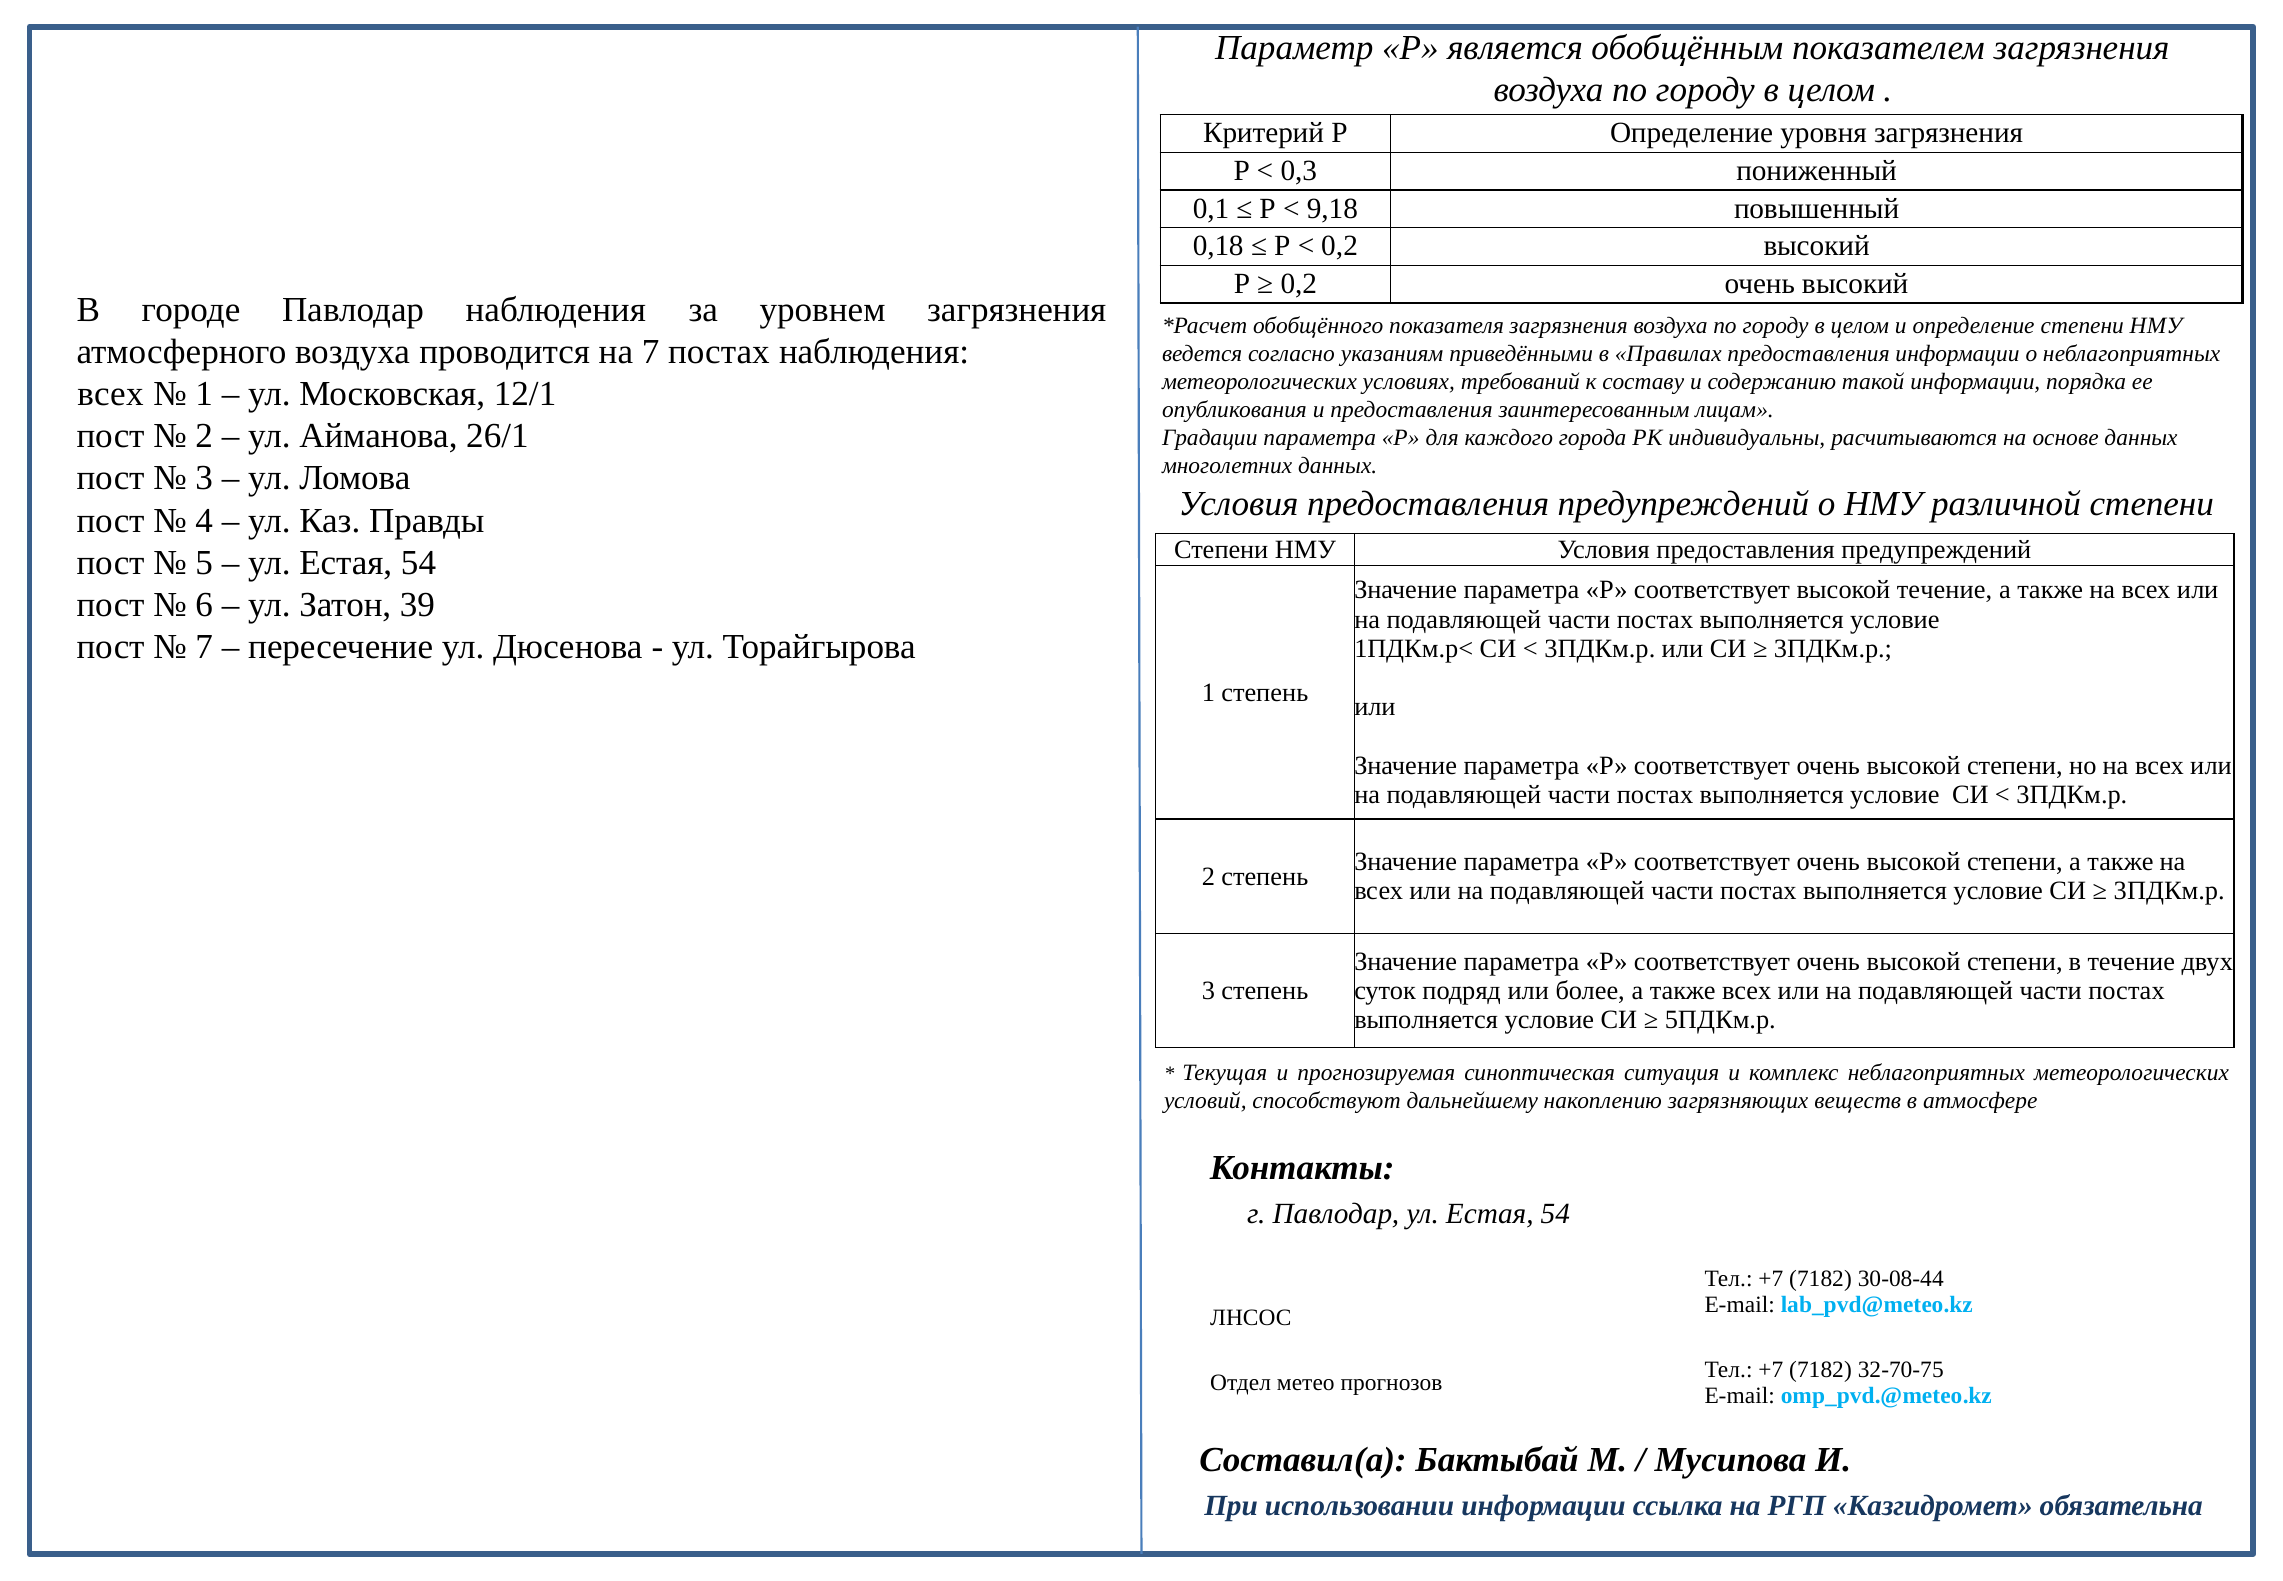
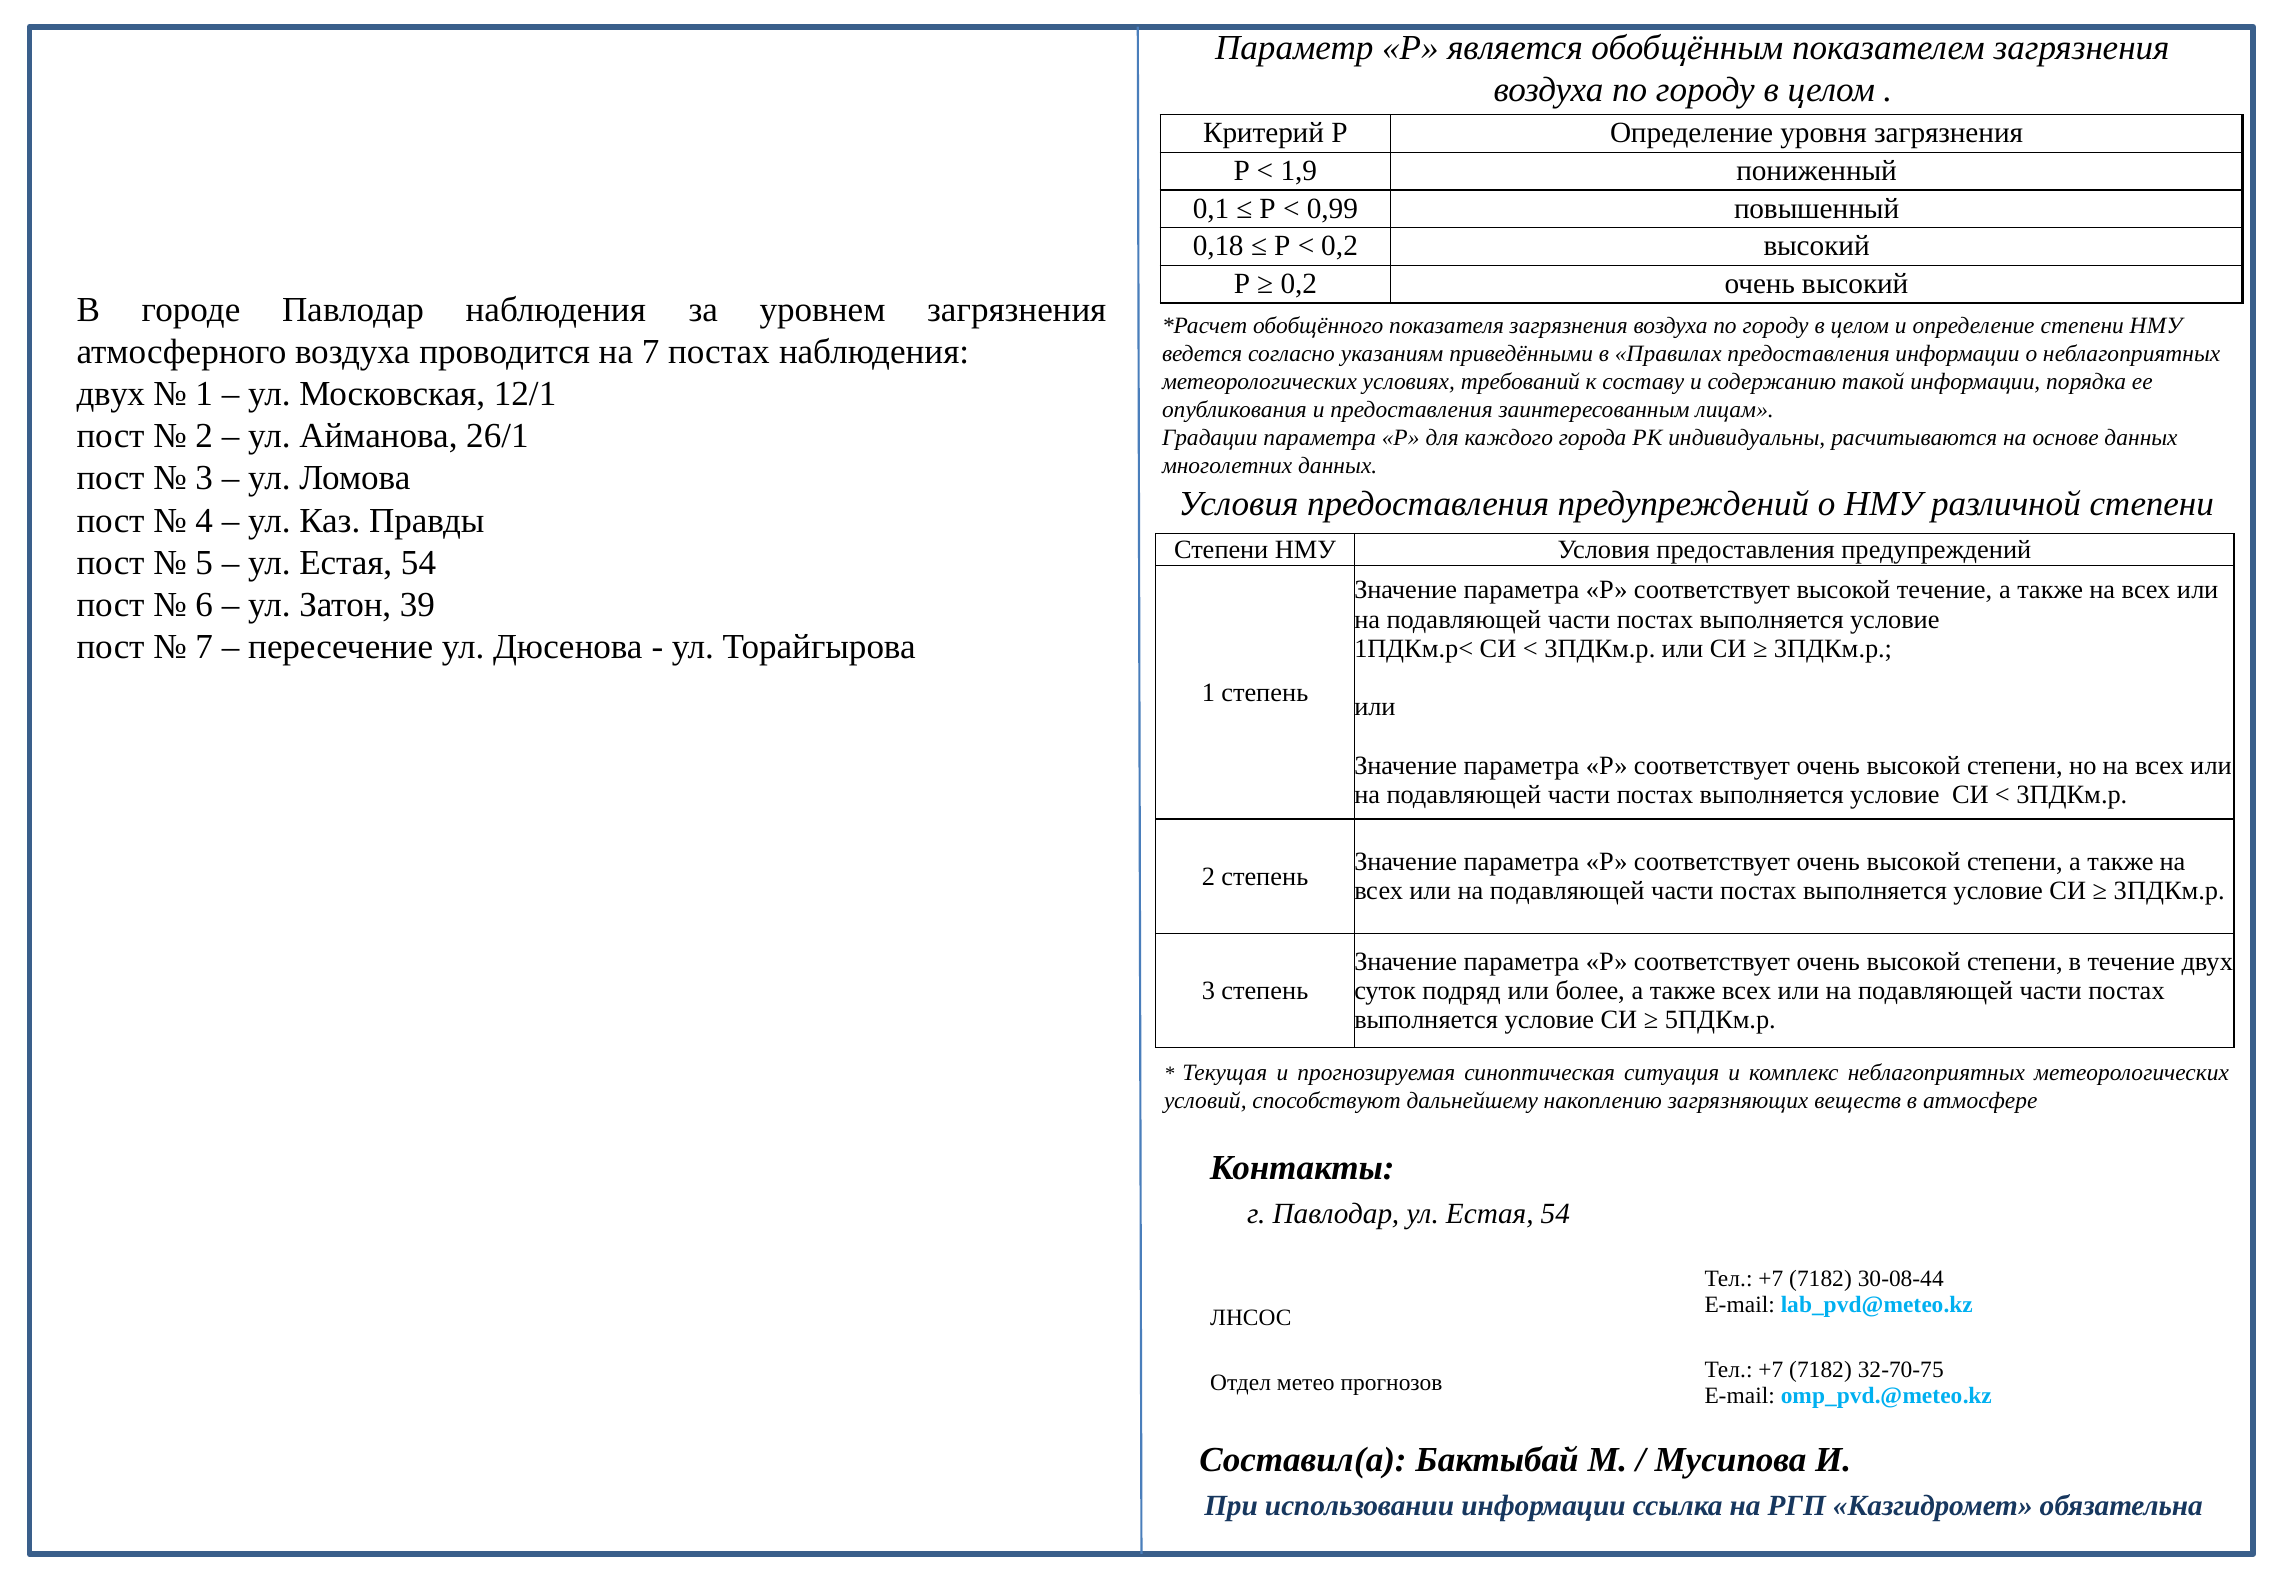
0,3: 0,3 -> 1,9
9,18: 9,18 -> 0,99
всех at (110, 394): всех -> двух
